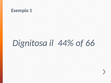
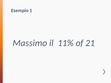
Dignitosa: Dignitosa -> Massimo
44%: 44% -> 11%
66: 66 -> 21
